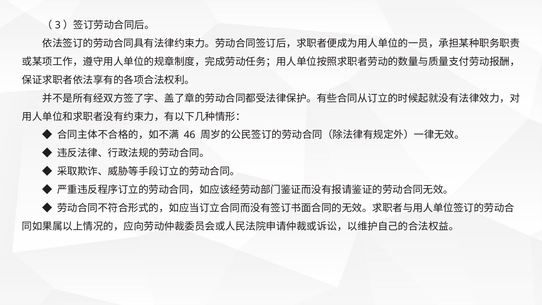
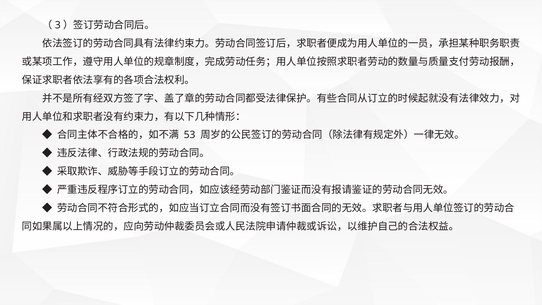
46: 46 -> 53
